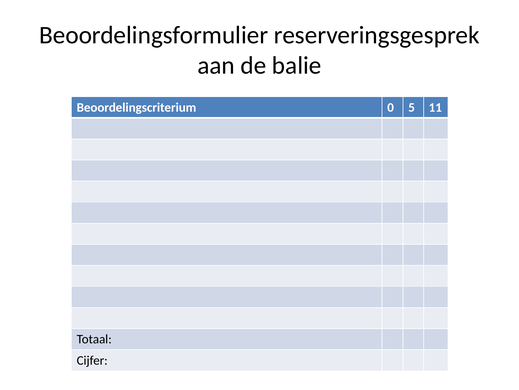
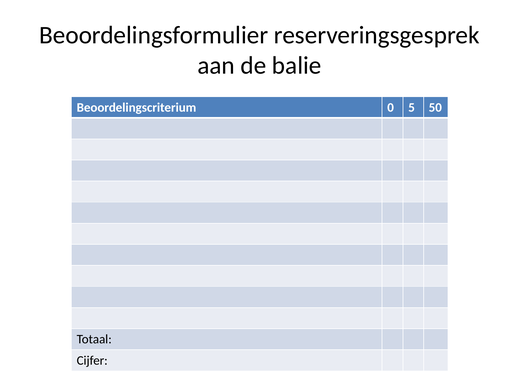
11: 11 -> 50
